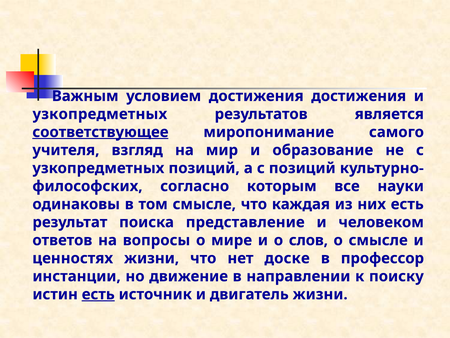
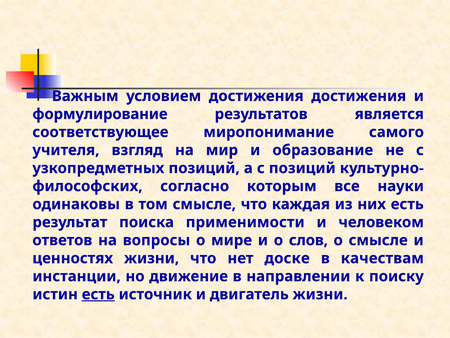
узкопредметных at (100, 114): узкопредметных -> формулирование
соответствующее underline: present -> none
представление: представление -> применимости
профессор: профессор -> качествам
